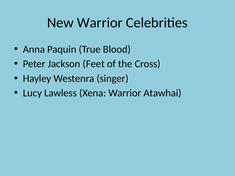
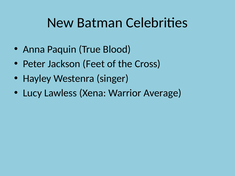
New Warrior: Warrior -> Batman
Atawhai: Atawhai -> Average
